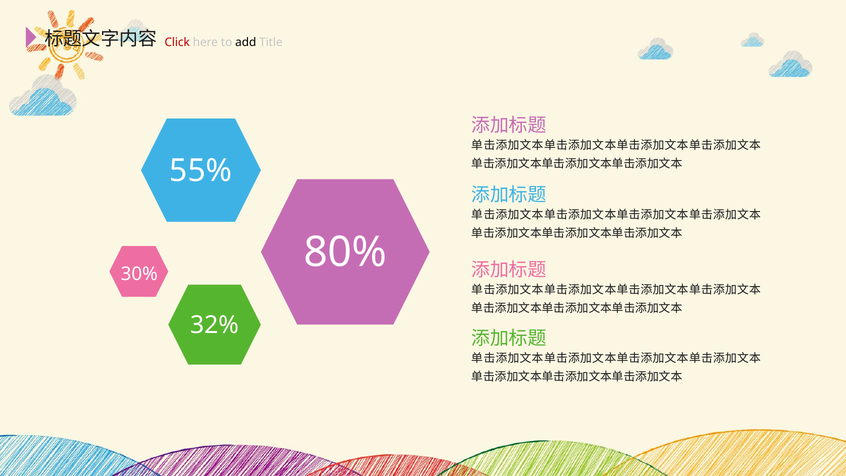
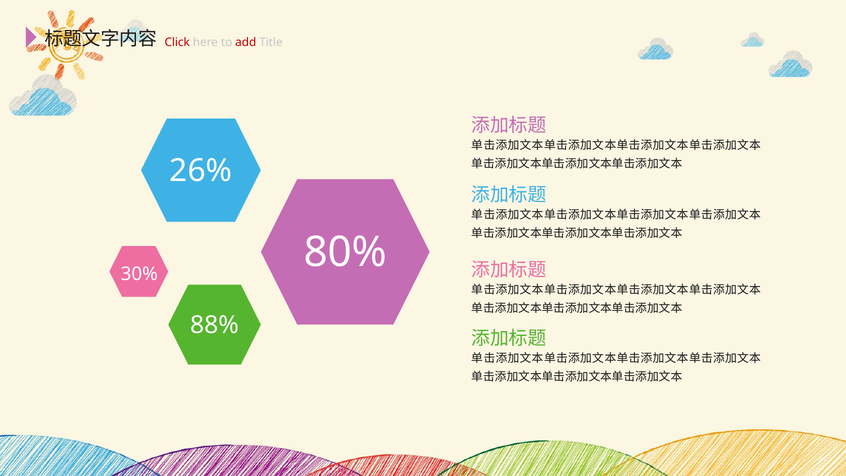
add colour: black -> red
55%: 55% -> 26%
32%: 32% -> 88%
